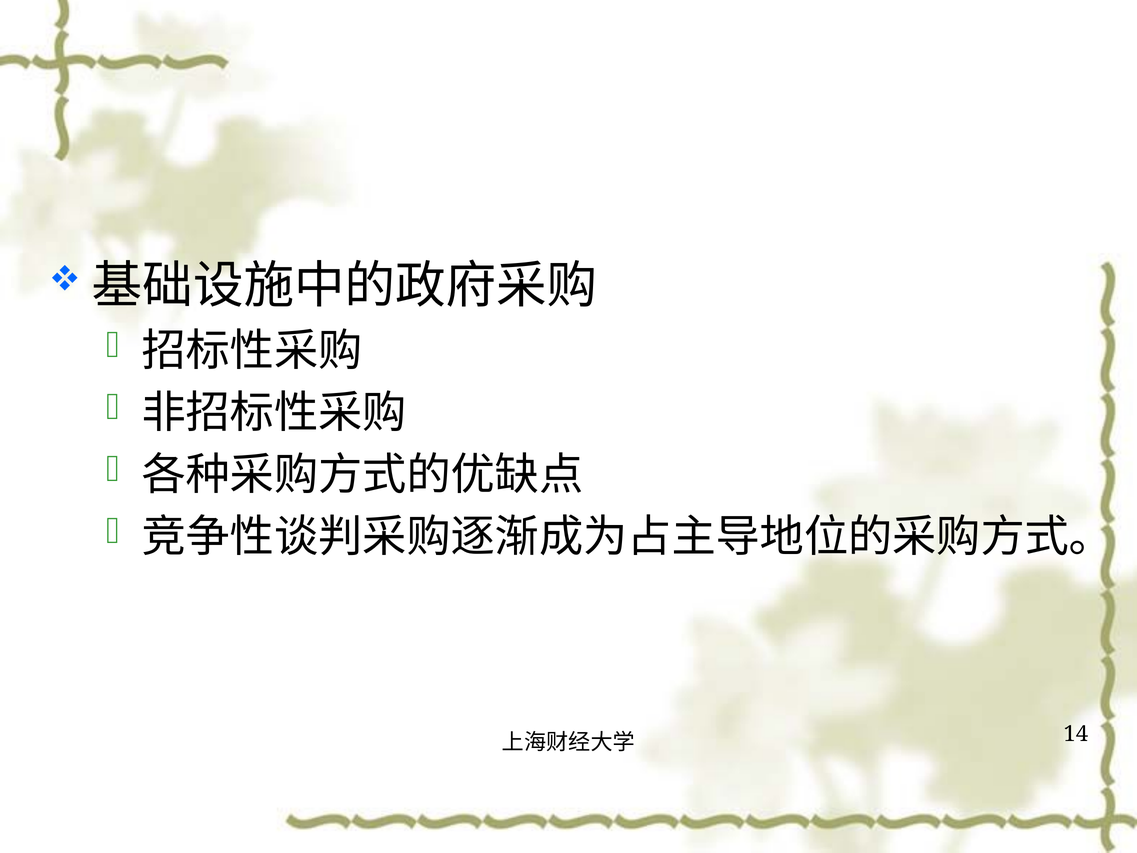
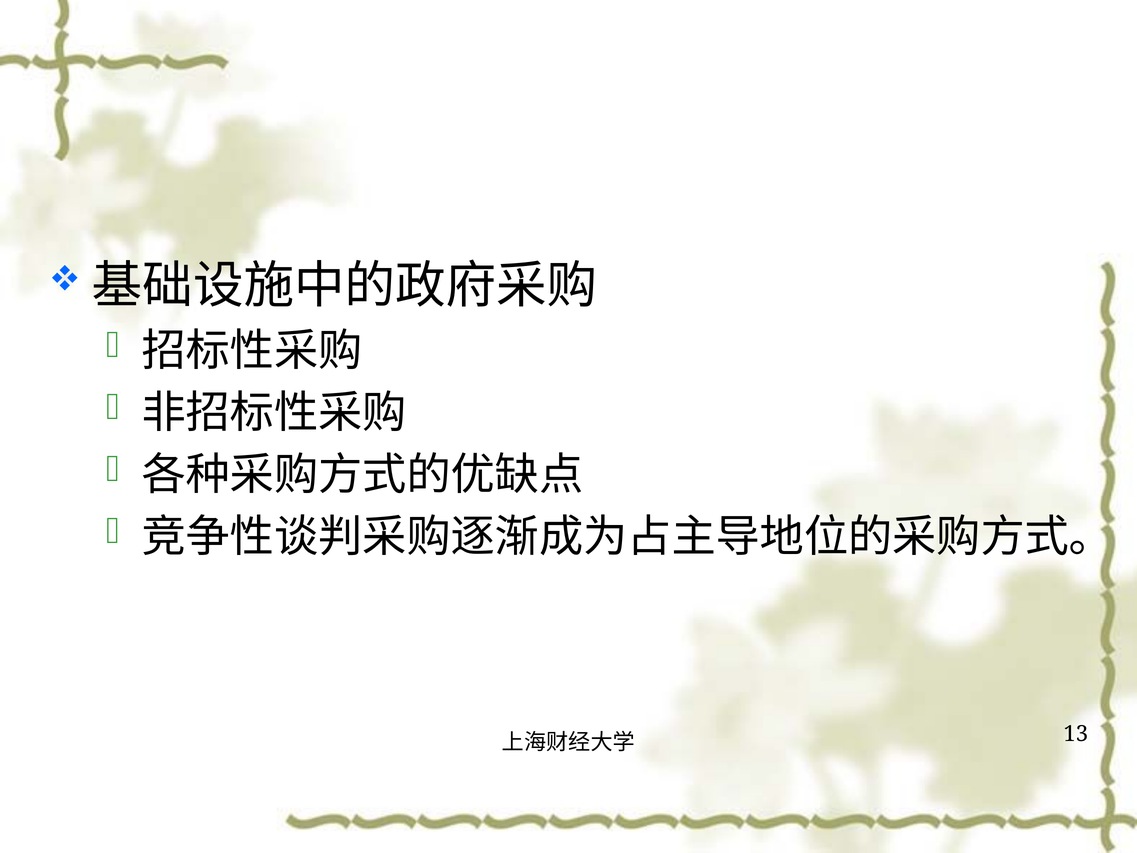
14: 14 -> 13
